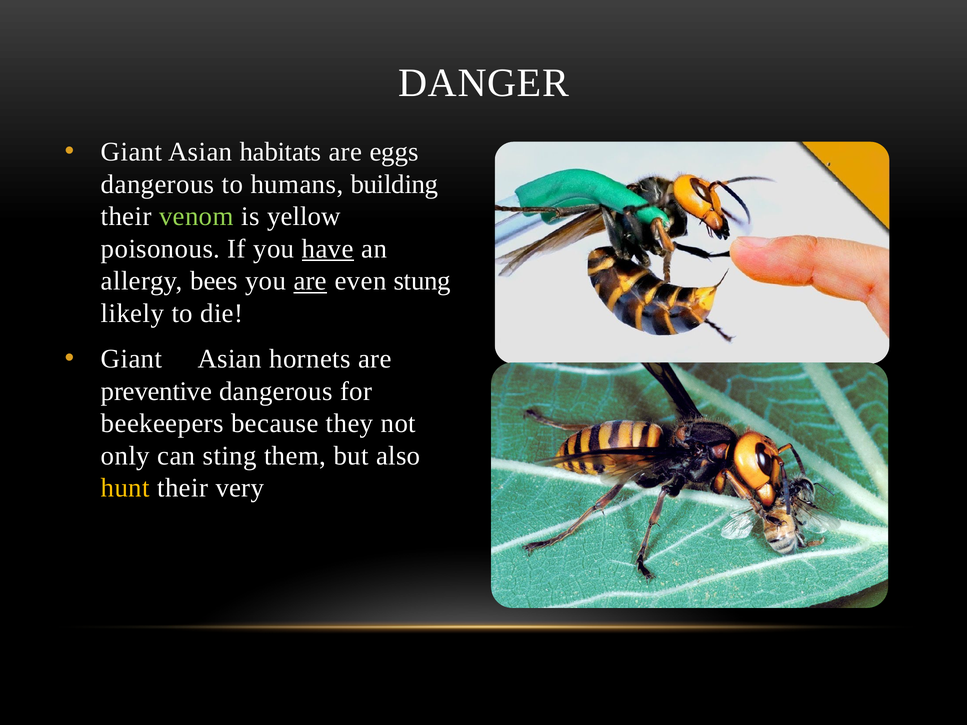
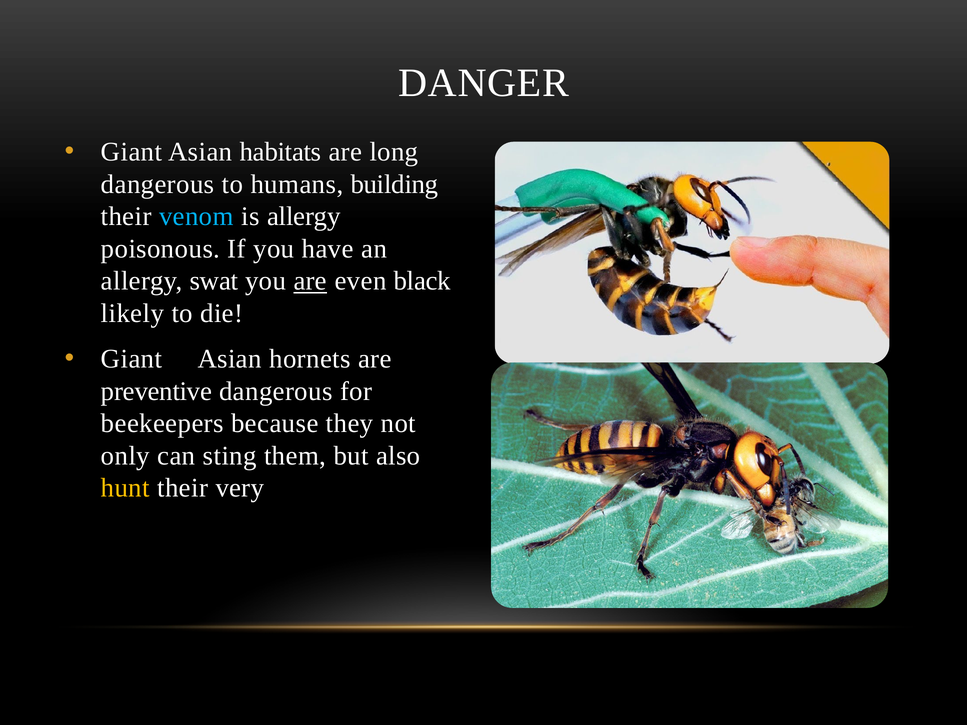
eggs: eggs -> long
venom colour: light green -> light blue
is yellow: yellow -> allergy
have underline: present -> none
bees: bees -> swat
stung: stung -> black
